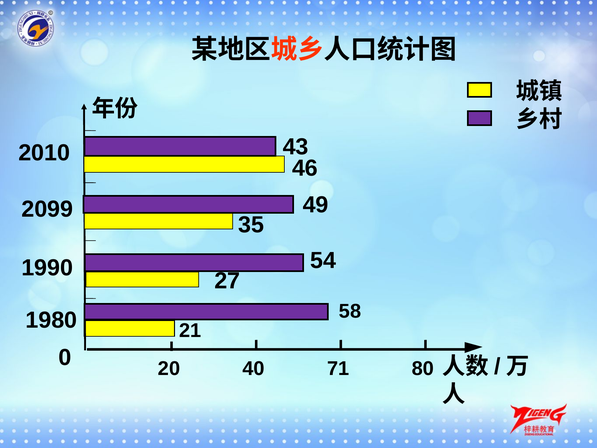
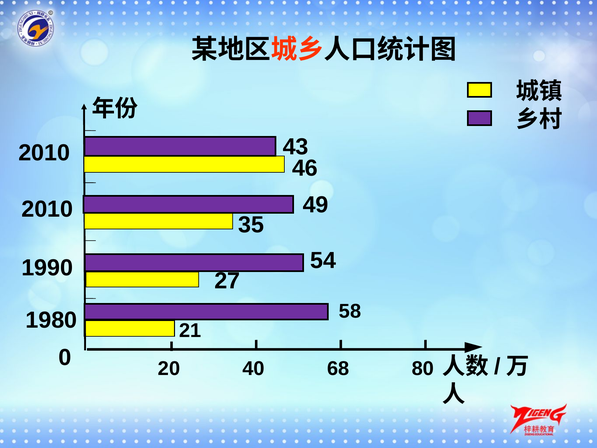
2099 at (47, 209): 2099 -> 2010
71: 71 -> 68
